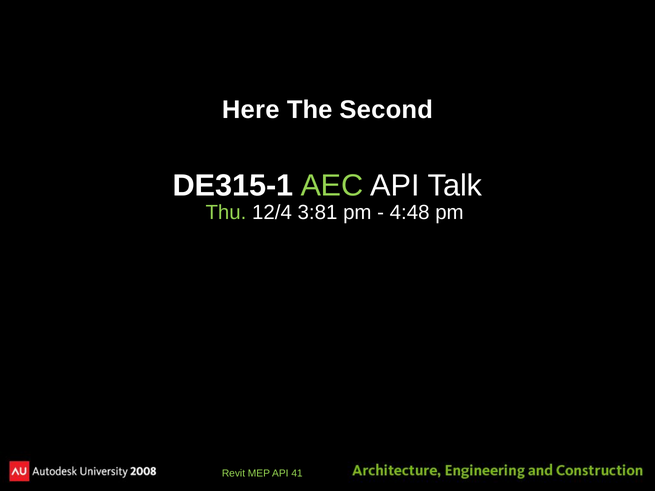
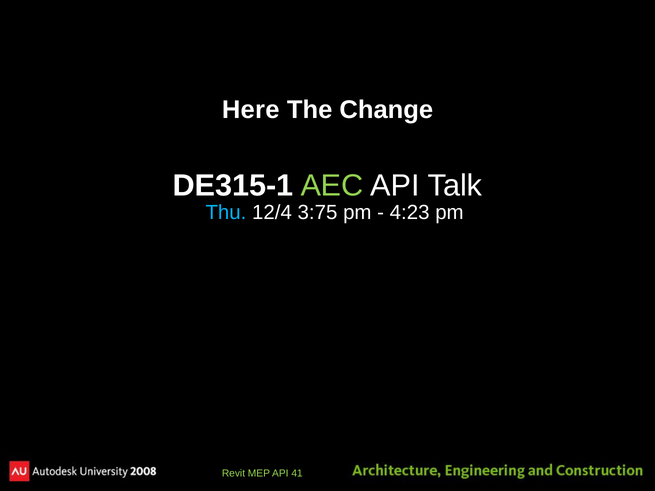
Second: Second -> Change
Thu colour: light green -> light blue
3:81: 3:81 -> 3:75
4:48: 4:48 -> 4:23
